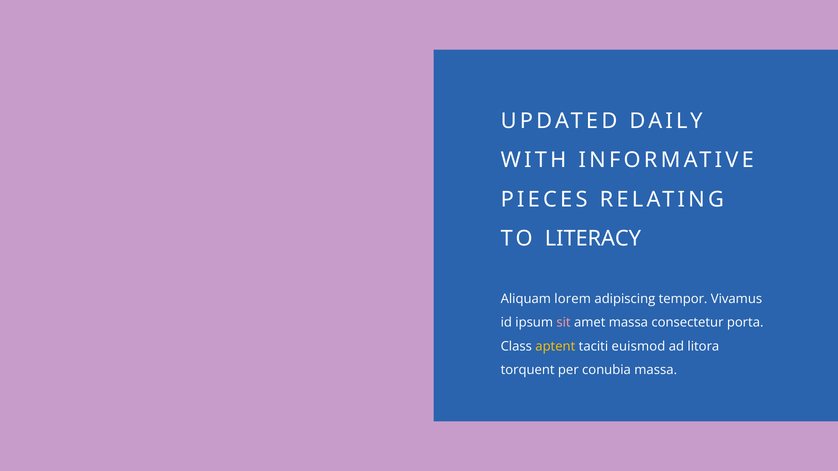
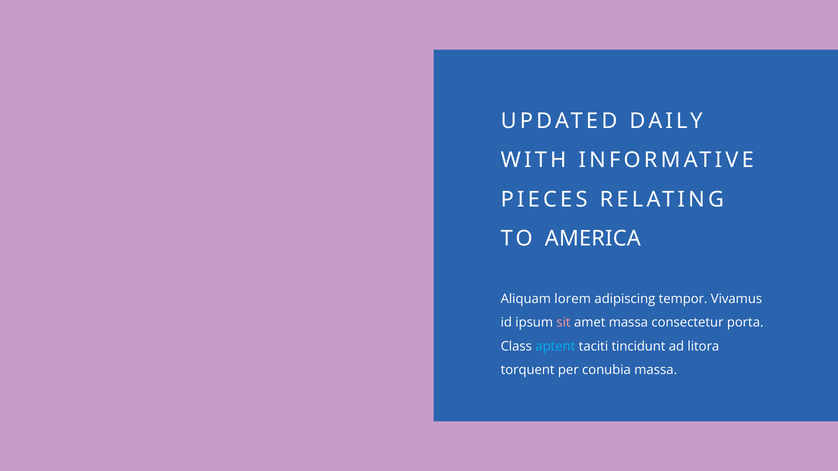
LITERACY: LITERACY -> AMERICA
aptent colour: yellow -> light blue
euismod: euismod -> tincidunt
